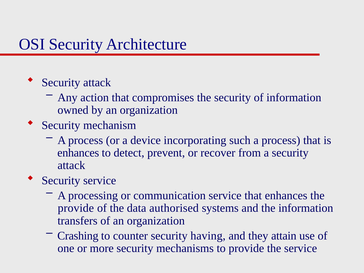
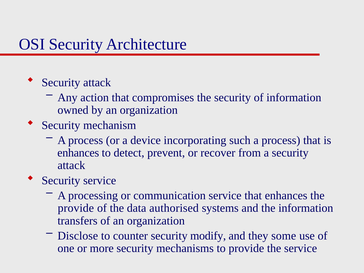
Crashing: Crashing -> Disclose
having: having -> modify
attain: attain -> some
